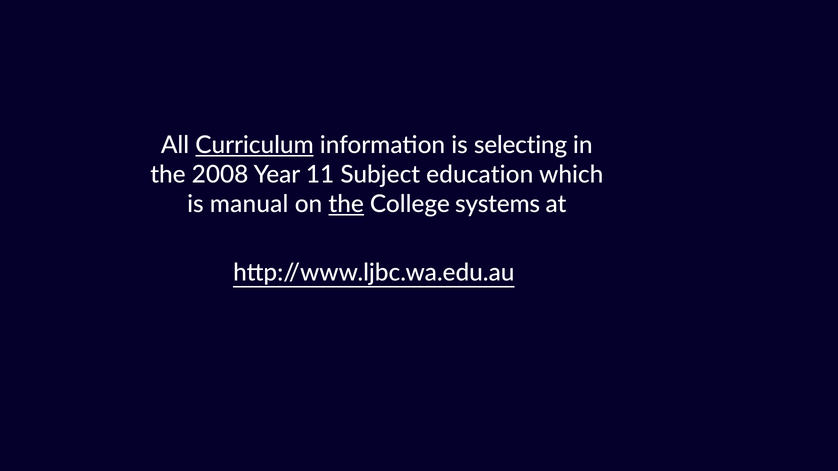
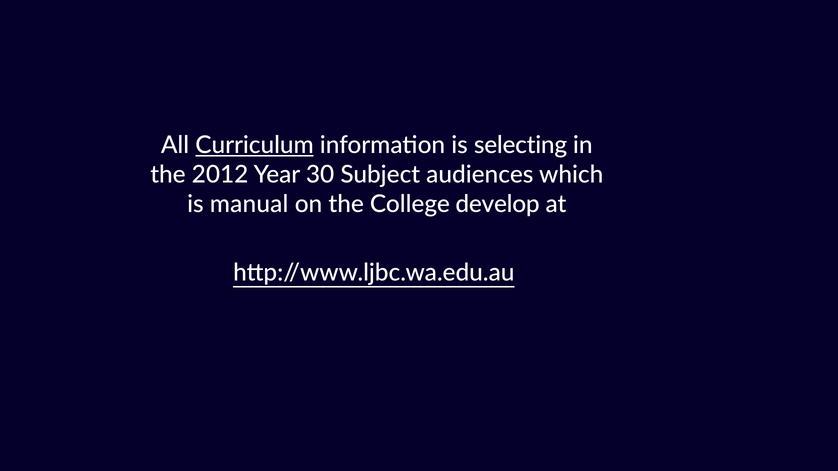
2008: 2008 -> 2012
11: 11 -> 30
education: education -> audiences
the at (346, 204) underline: present -> none
systems: systems -> develop
